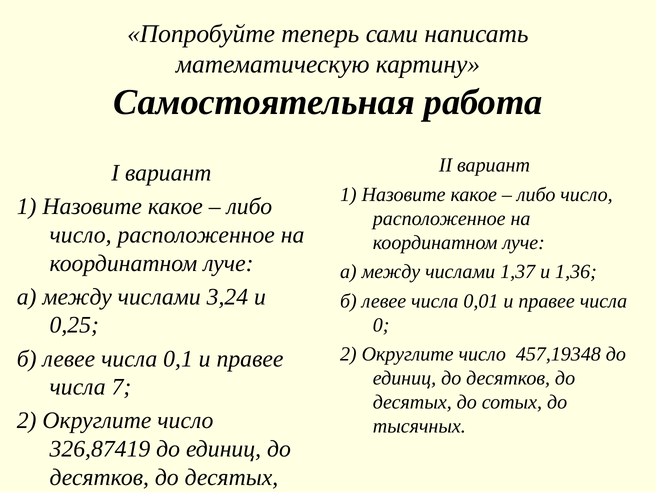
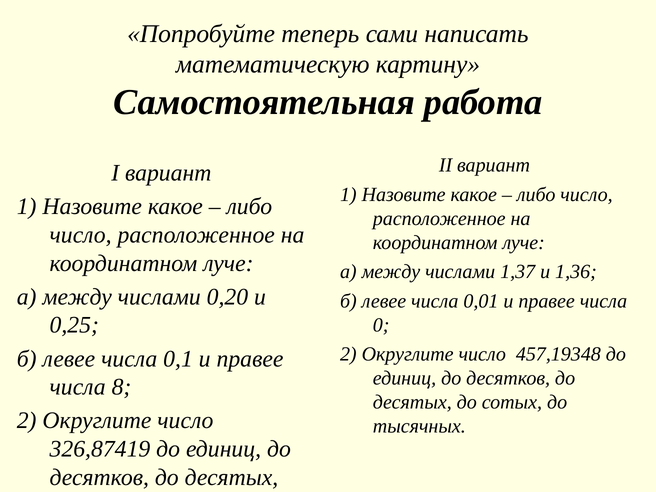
3,24: 3,24 -> 0,20
7: 7 -> 8
